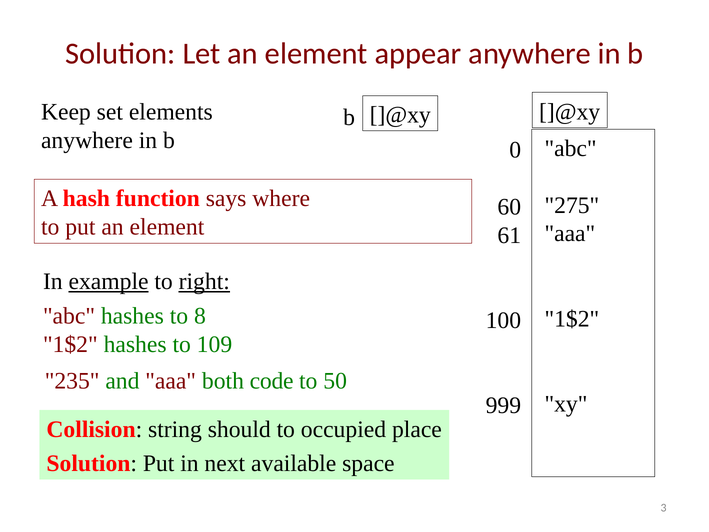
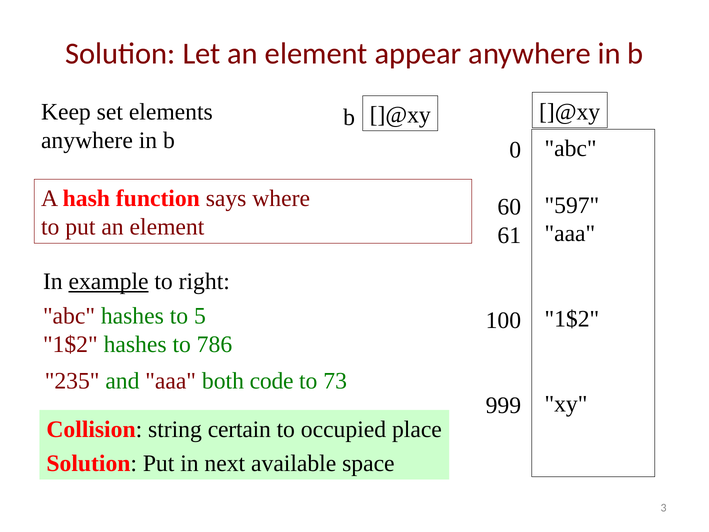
275: 275 -> 597
right underline: present -> none
8: 8 -> 5
109: 109 -> 786
50: 50 -> 73
should: should -> certain
